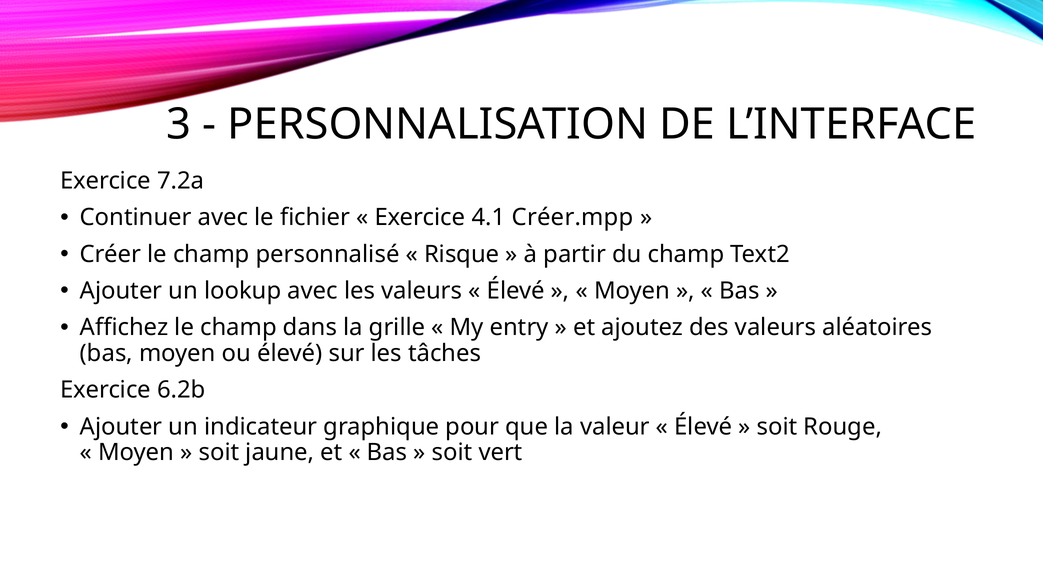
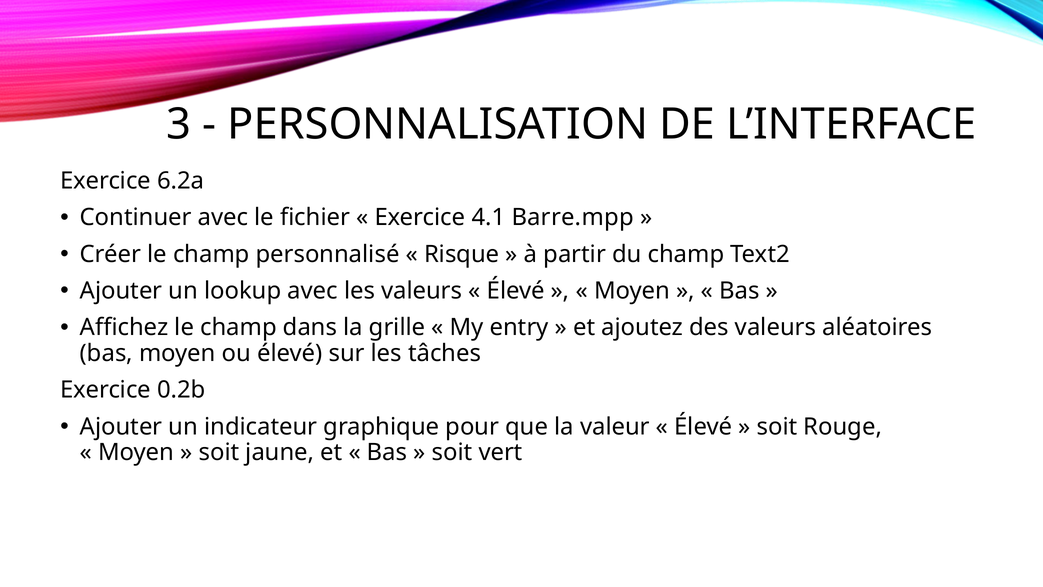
7.2a: 7.2a -> 6.2a
Créer.mpp: Créer.mpp -> Barre.mpp
6.2b: 6.2b -> 0.2b
